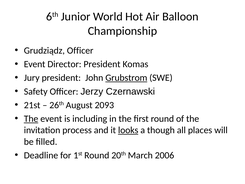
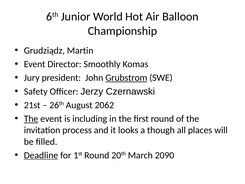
Grudziądz Officer: Officer -> Martin
Director President: President -> Smoothly
2093: 2093 -> 2062
looks underline: present -> none
Deadline underline: none -> present
2006: 2006 -> 2090
